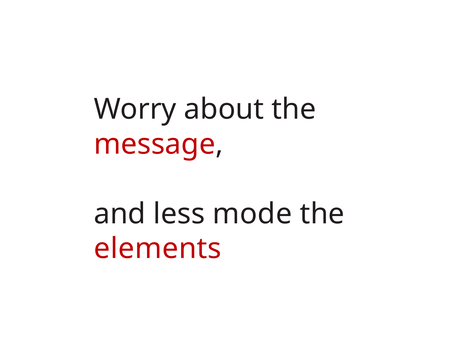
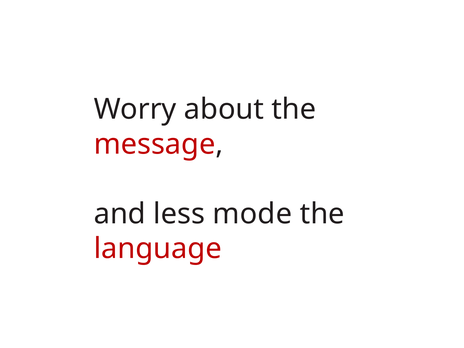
elements: elements -> language
